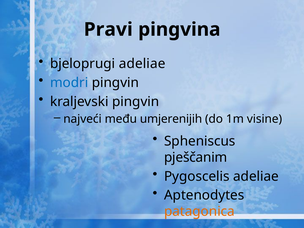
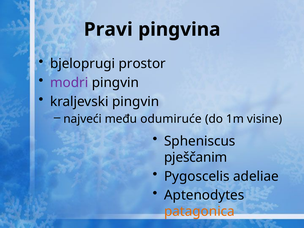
bjeloprugi adeliae: adeliae -> prostor
modri colour: blue -> purple
umjerenijih: umjerenijih -> odumiruće
